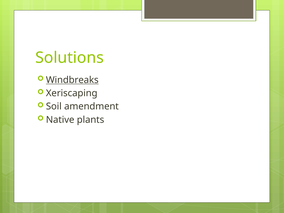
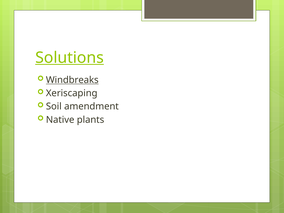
Solutions underline: none -> present
